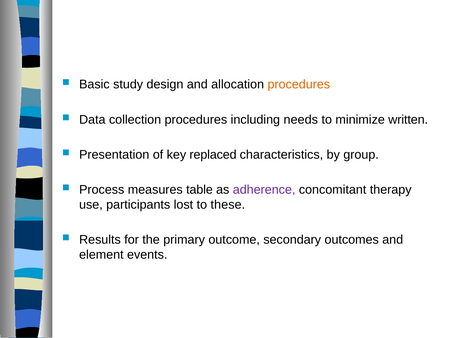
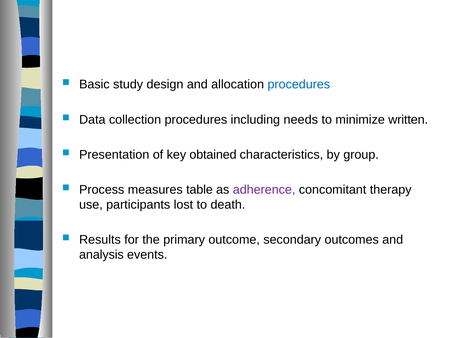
procedures at (299, 84) colour: orange -> blue
replaced: replaced -> obtained
these: these -> death
element: element -> analysis
